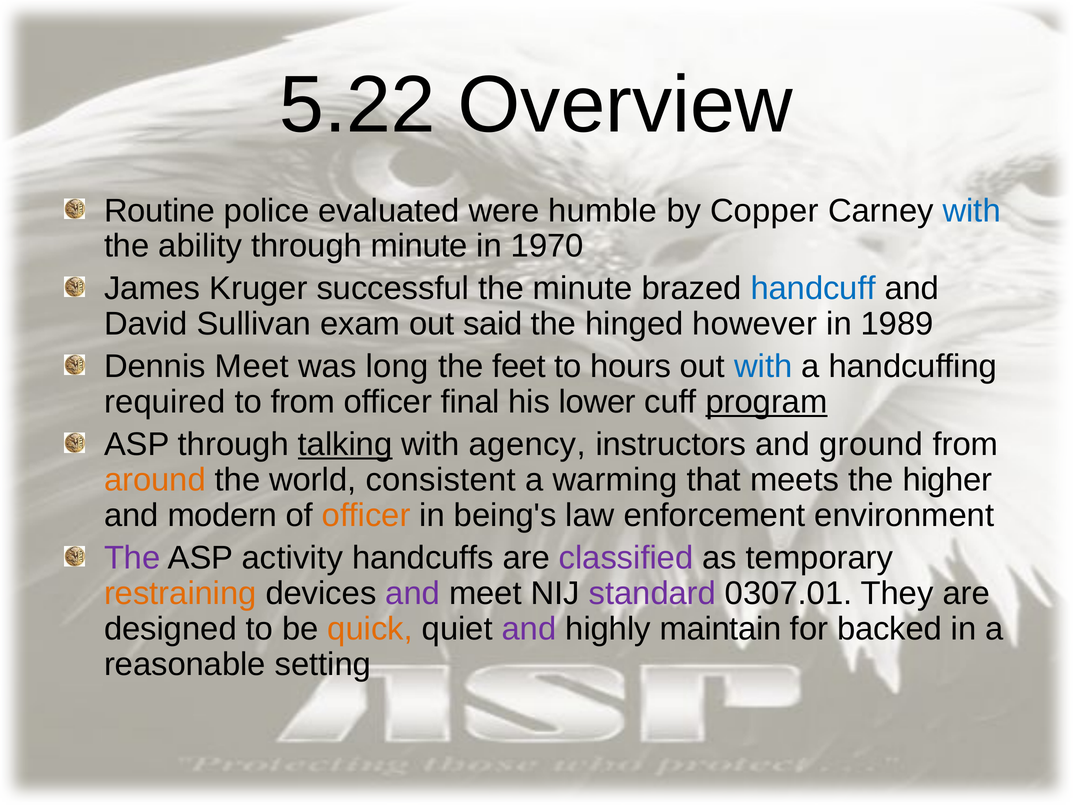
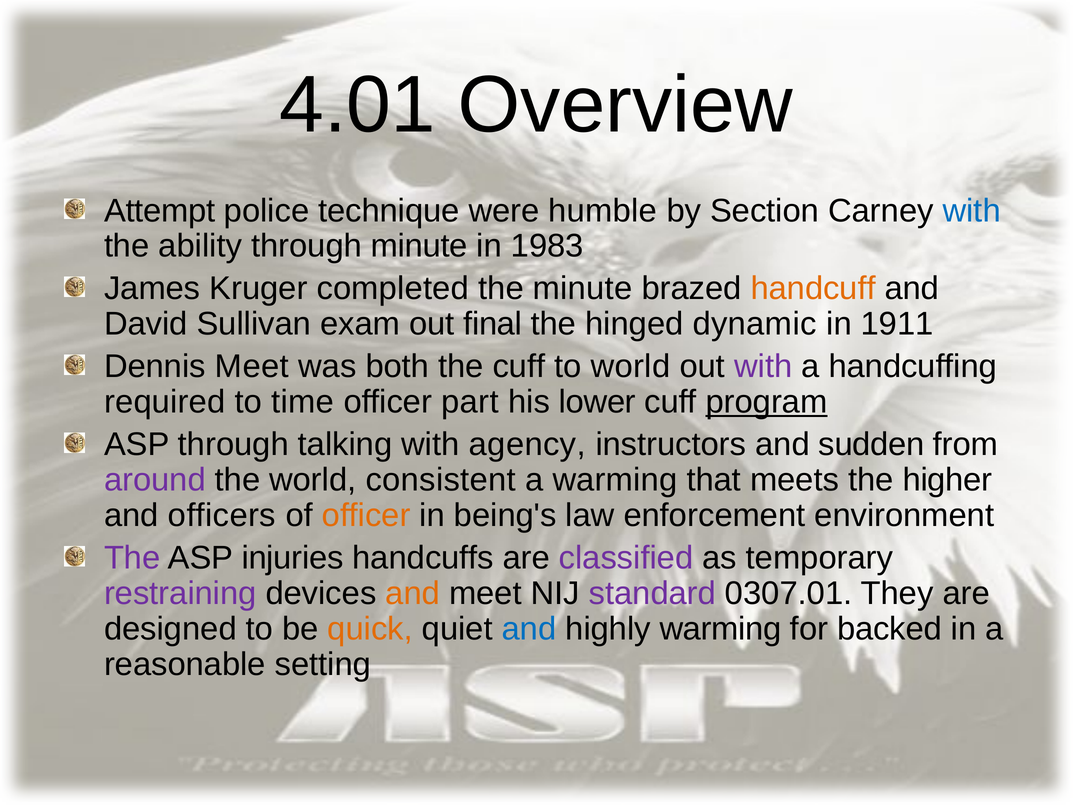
5.22: 5.22 -> 4.01
Routine: Routine -> Attempt
evaluated: evaluated -> technique
Copper: Copper -> Section
1970: 1970 -> 1983
successful: successful -> completed
handcuff colour: blue -> orange
said: said -> final
however: however -> dynamic
1989: 1989 -> 1911
long: long -> both
the feet: feet -> cuff
to hours: hours -> world
with at (763, 367) colour: blue -> purple
to from: from -> time
final: final -> part
talking underline: present -> none
ground: ground -> sudden
around colour: orange -> purple
modern: modern -> officers
activity: activity -> injuries
restraining colour: orange -> purple
and at (413, 593) colour: purple -> orange
and at (529, 629) colour: purple -> blue
highly maintain: maintain -> warming
